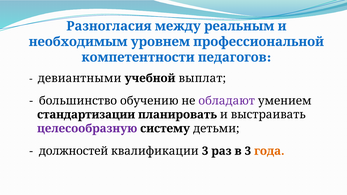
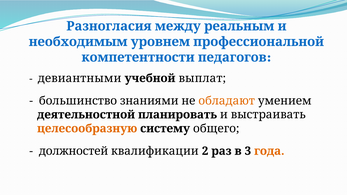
обучению: обучению -> знаниями
обладают colour: purple -> orange
стандартизации: стандартизации -> деятельностной
целесообразную colour: purple -> orange
детьми: детьми -> общего
квалификации 3: 3 -> 2
